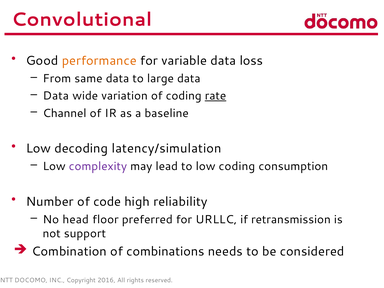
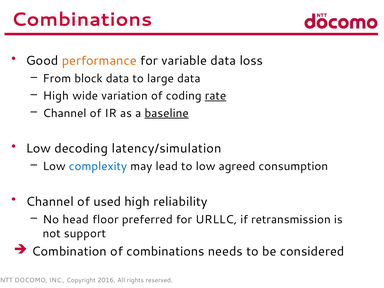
Convolutional at (82, 20): Convolutional -> Combinations
same: same -> block
Data at (56, 96): Data -> High
baseline underline: none -> present
complexity colour: purple -> blue
low coding: coding -> agreed
Number at (50, 202): Number -> Channel
code: code -> used
